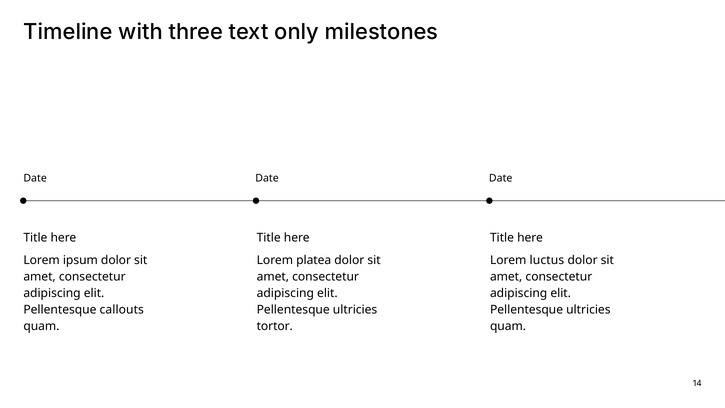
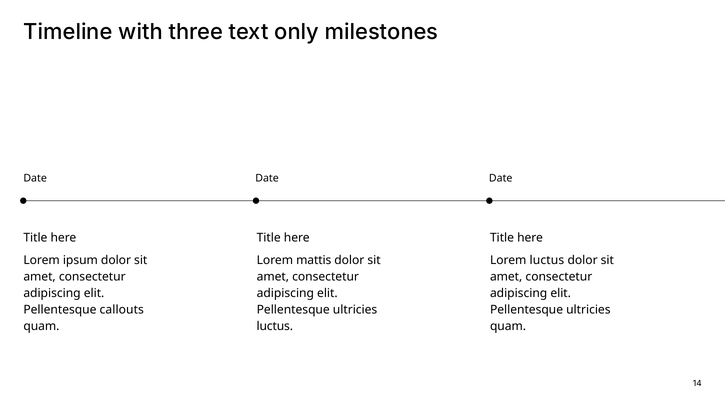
platea: platea -> mattis
tortor at (275, 326): tortor -> luctus
